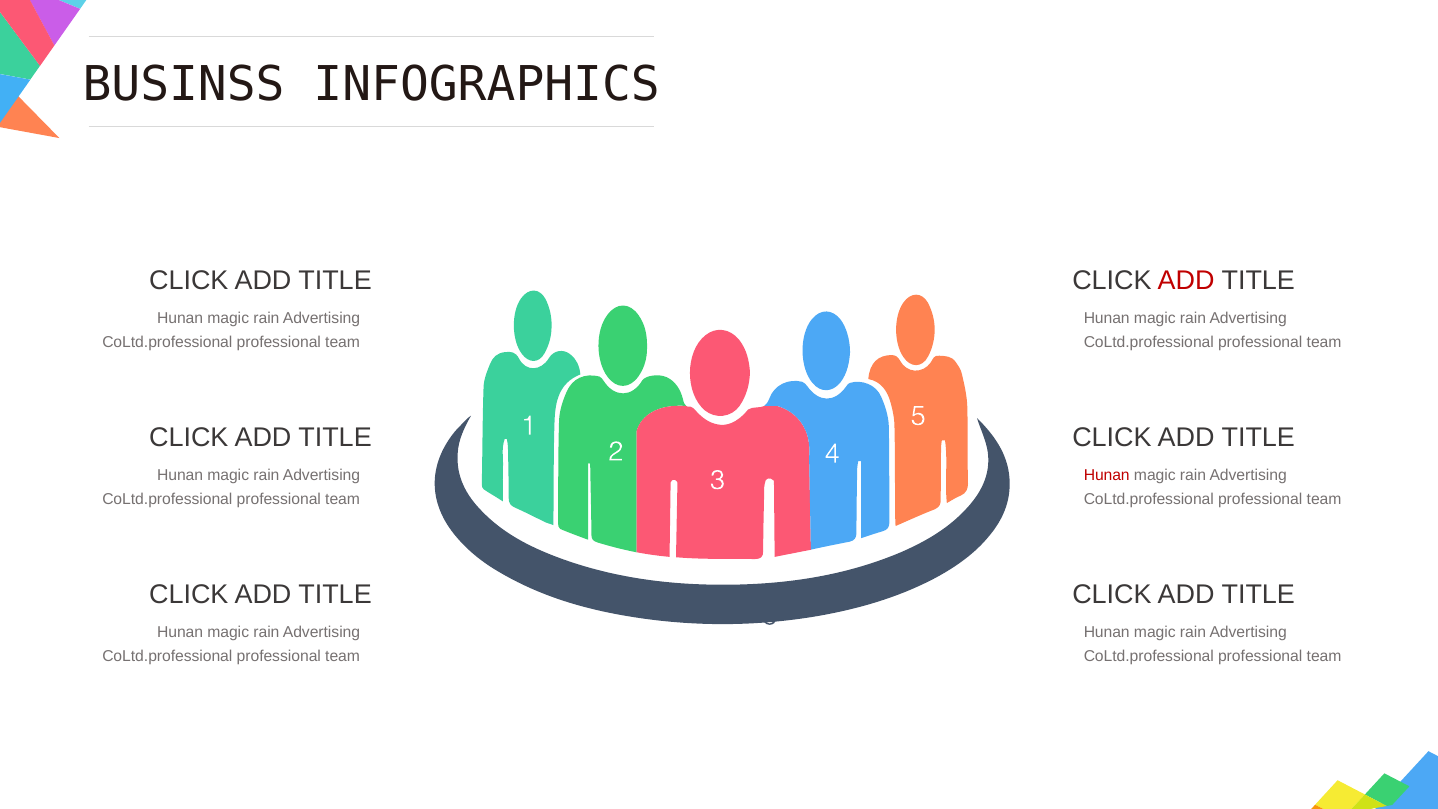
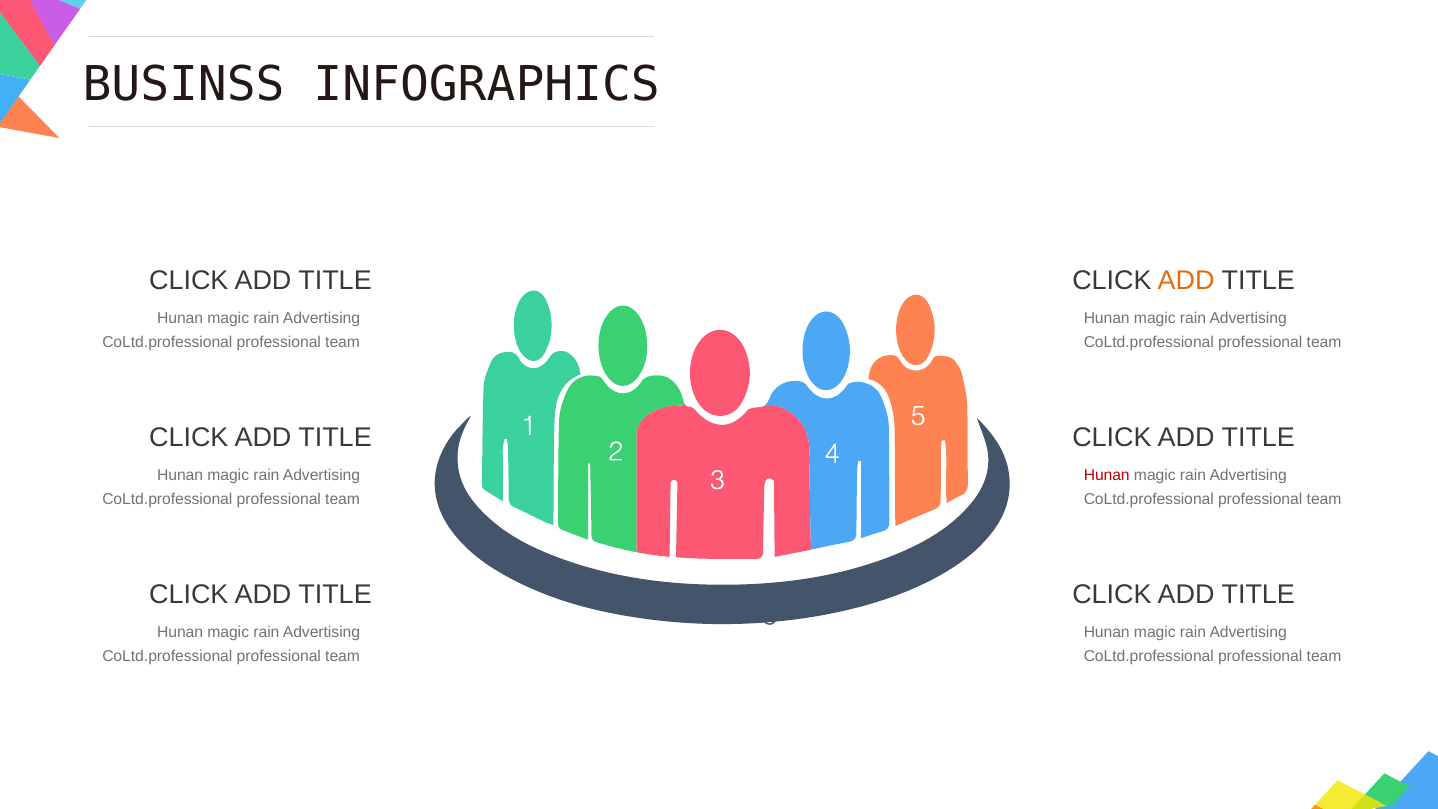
ADD at (1186, 281) colour: red -> orange
